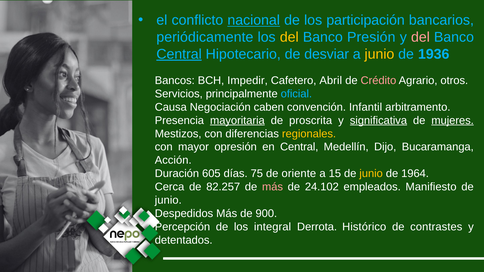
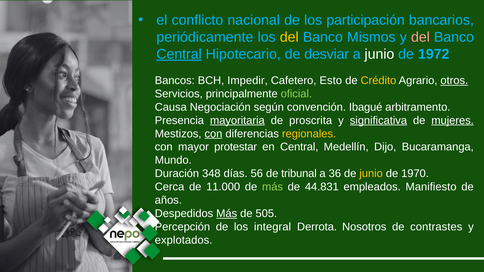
nacional underline: present -> none
Presión: Presión -> Mismos
junio at (379, 54) colour: yellow -> white
1936: 1936 -> 1972
Abril: Abril -> Esto
Crédito colour: pink -> yellow
otros underline: none -> present
oficial colour: light blue -> light green
caben: caben -> según
Infantil: Infantil -> Ibagué
con at (213, 134) underline: none -> present
opresión: opresión -> protestar
Acción: Acción -> Mundo
605: 605 -> 348
75: 75 -> 56
oriente: oriente -> tribunal
15: 15 -> 36
1964: 1964 -> 1970
82.257: 82.257 -> 11.000
más at (273, 187) colour: pink -> light green
24.102: 24.102 -> 44.831
junio at (168, 200): junio -> años
Más at (227, 214) underline: none -> present
900: 900 -> 505
Histórico: Histórico -> Nosotros
detentados: detentados -> explotados
